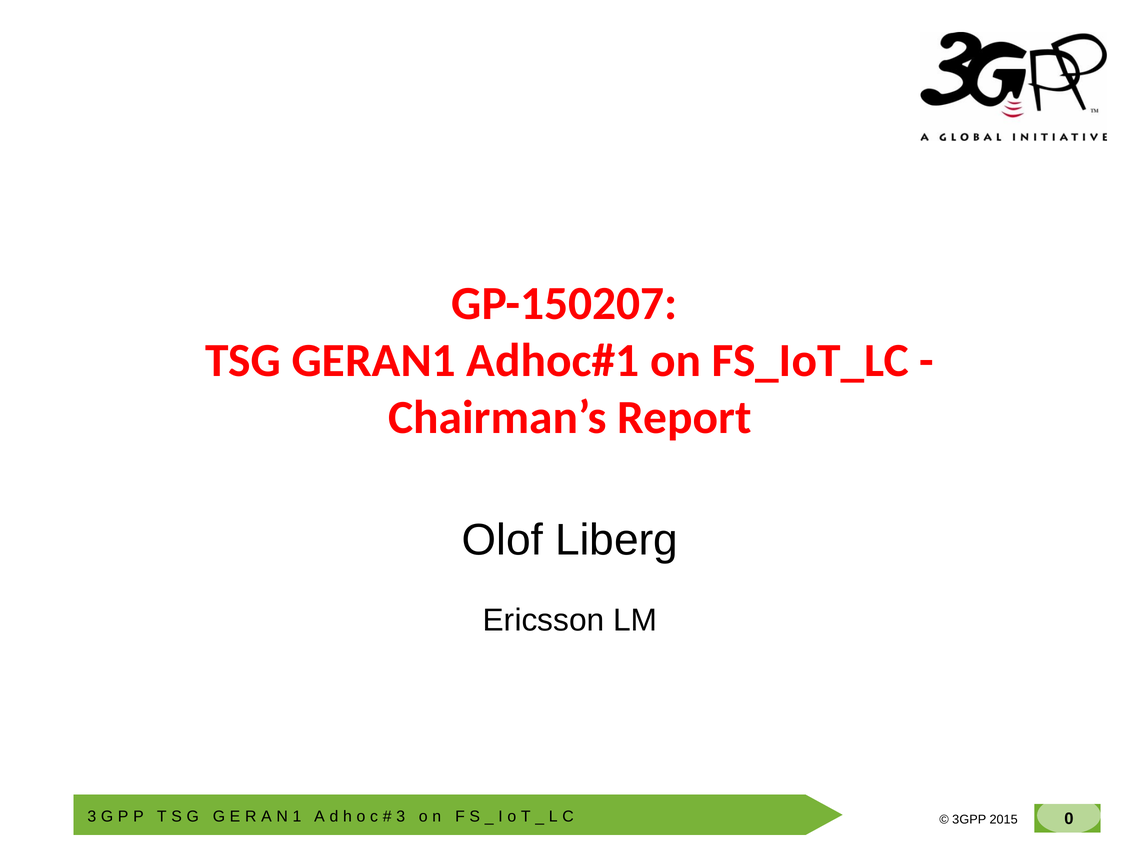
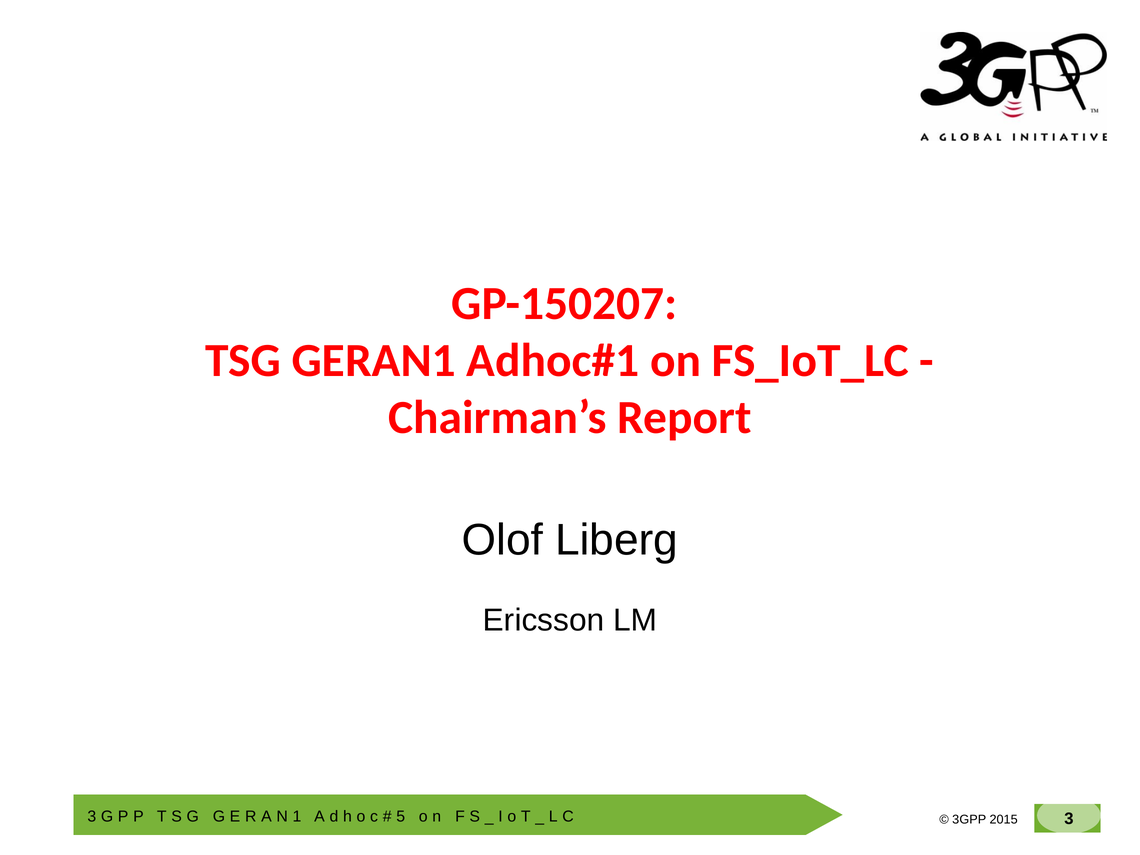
3 at (401, 816): 3 -> 5
0 at (1069, 819): 0 -> 3
